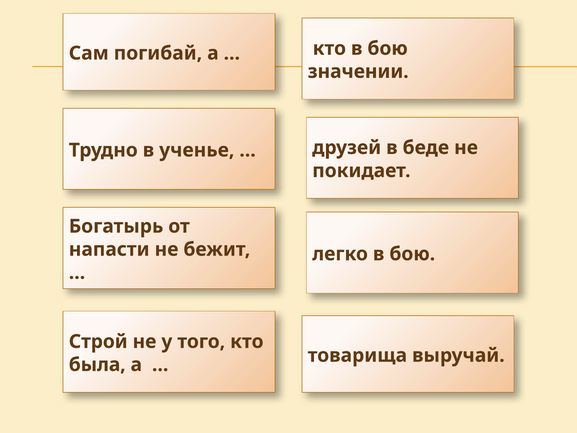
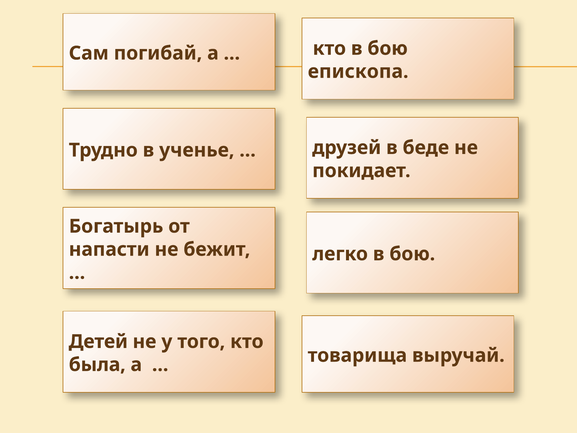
значении: значении -> епископа
Строй: Строй -> Детей
